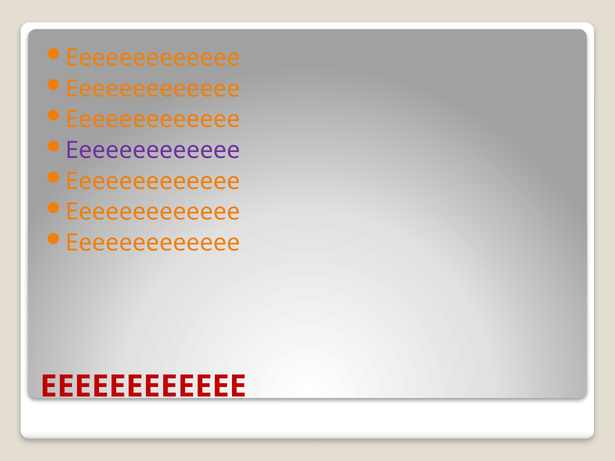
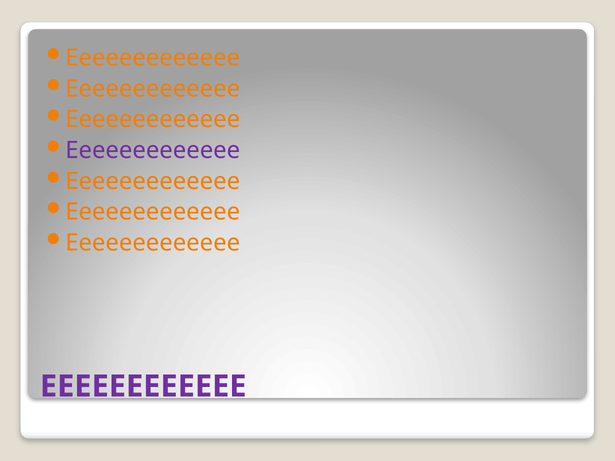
EEEEEEEEEEEE colour: red -> purple
